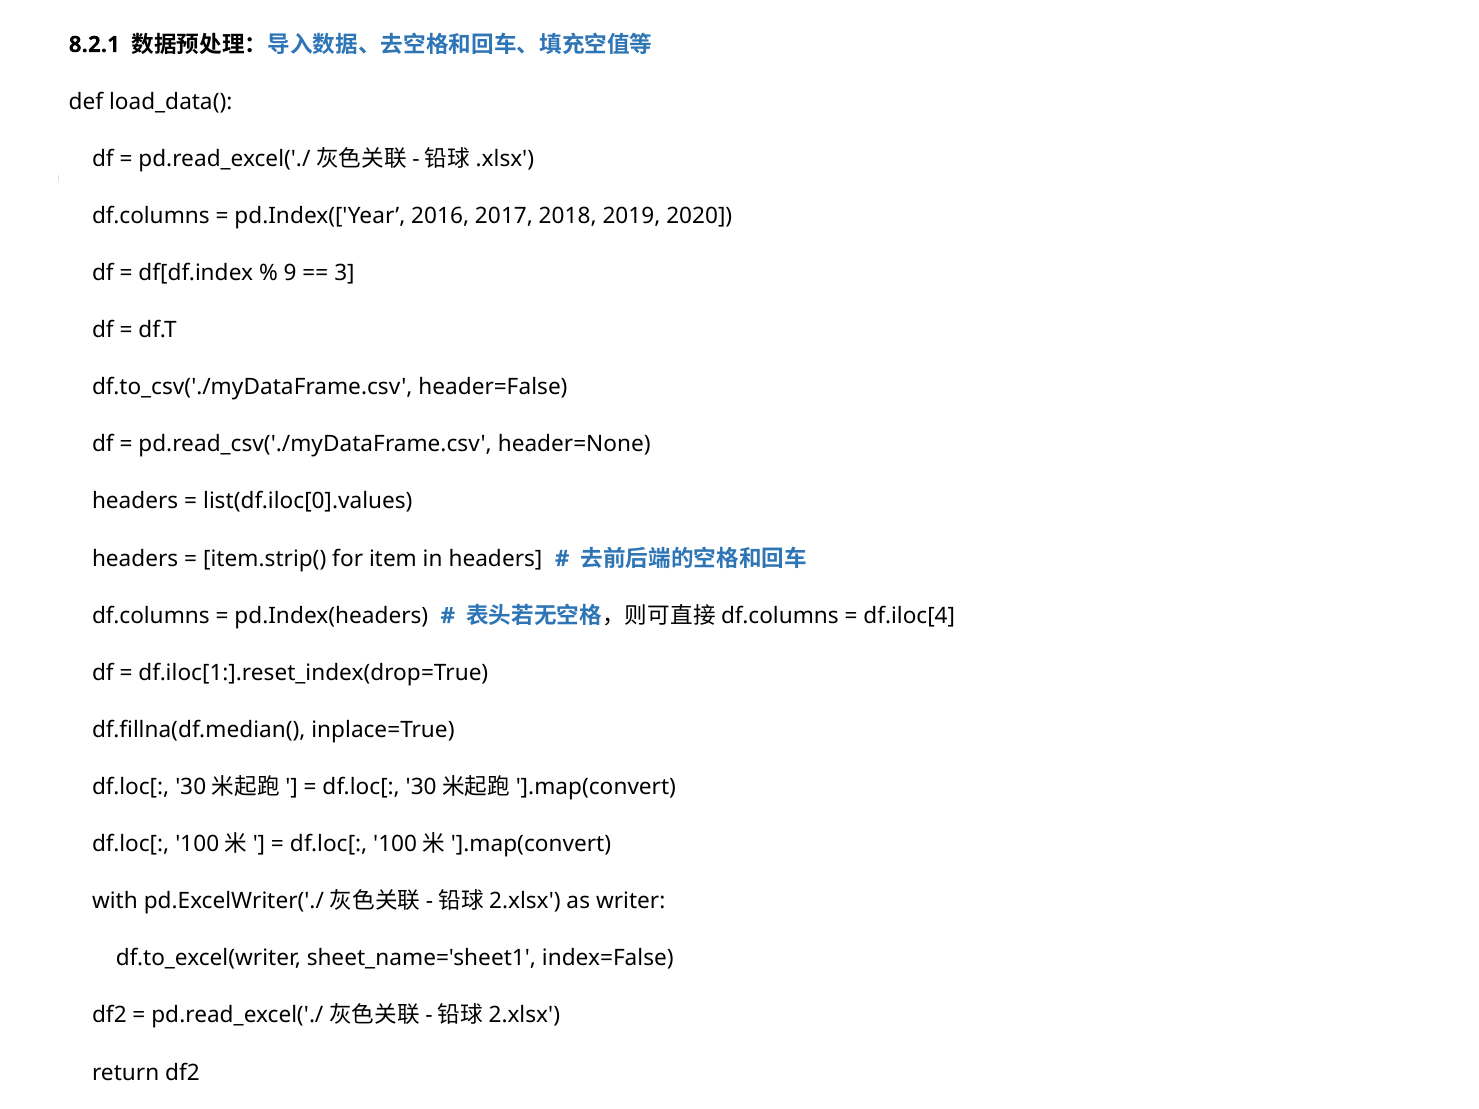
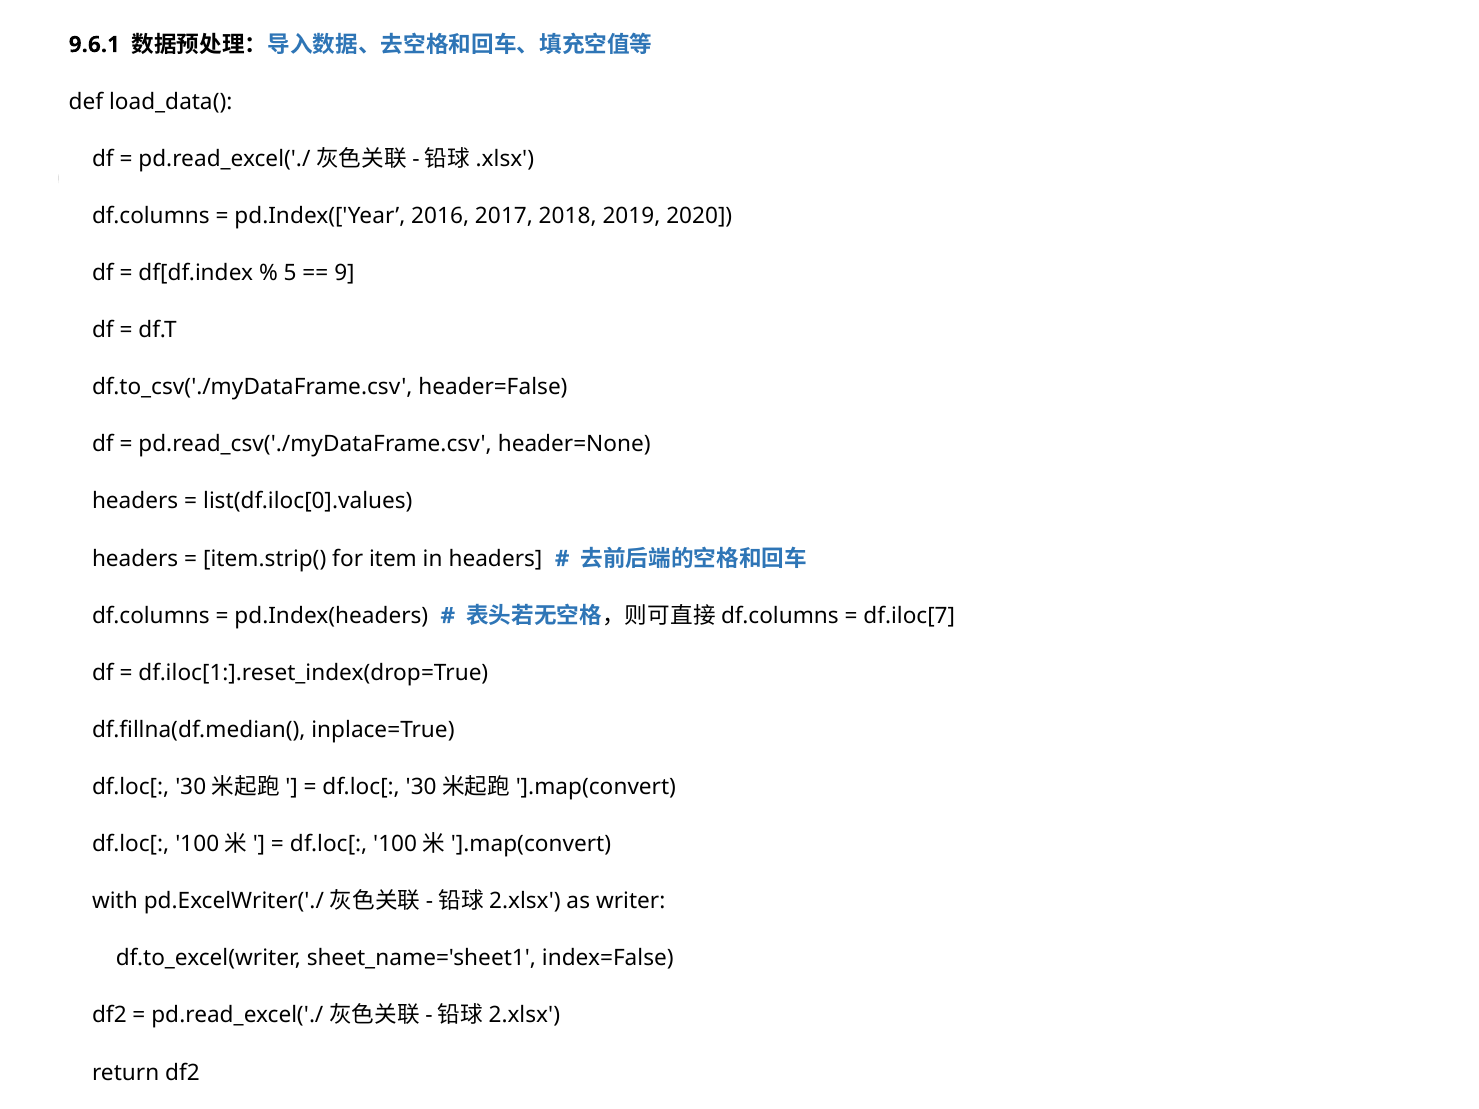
8.2.1: 8.2.1 -> 9.6.1
9: 9 -> 5
3: 3 -> 9
df.iloc[4: df.iloc[4 -> df.iloc[7
